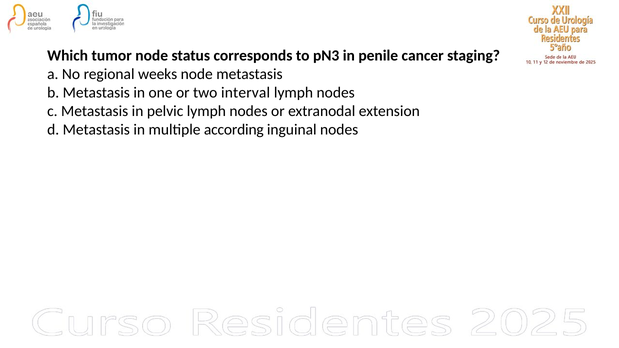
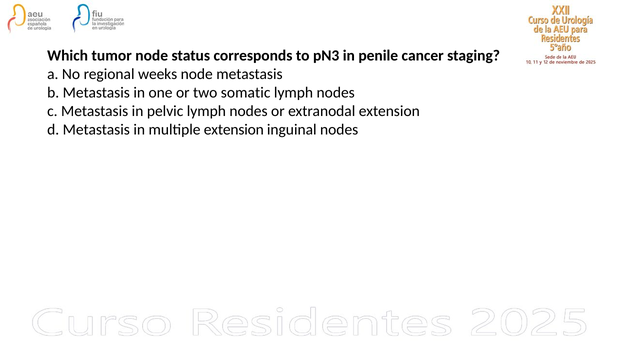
interval: interval -> somatic
multiple according: according -> extension
